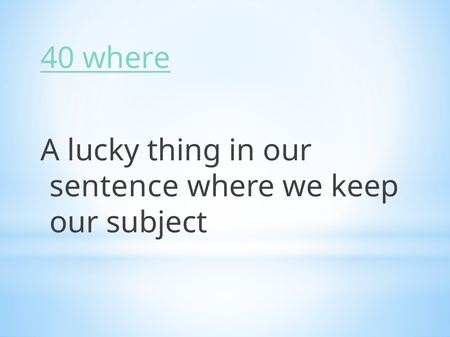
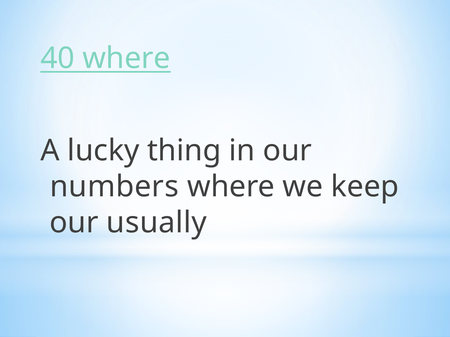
sentence: sentence -> numbers
subject: subject -> usually
